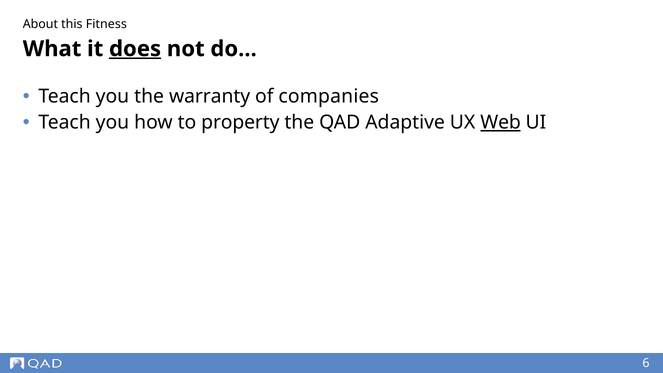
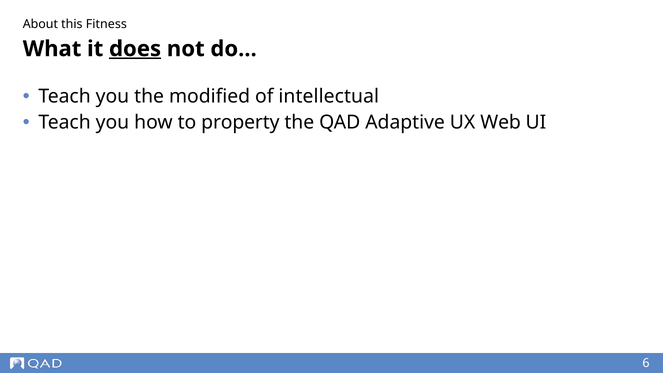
warranty: warranty -> modified
companies: companies -> intellectual
Web underline: present -> none
